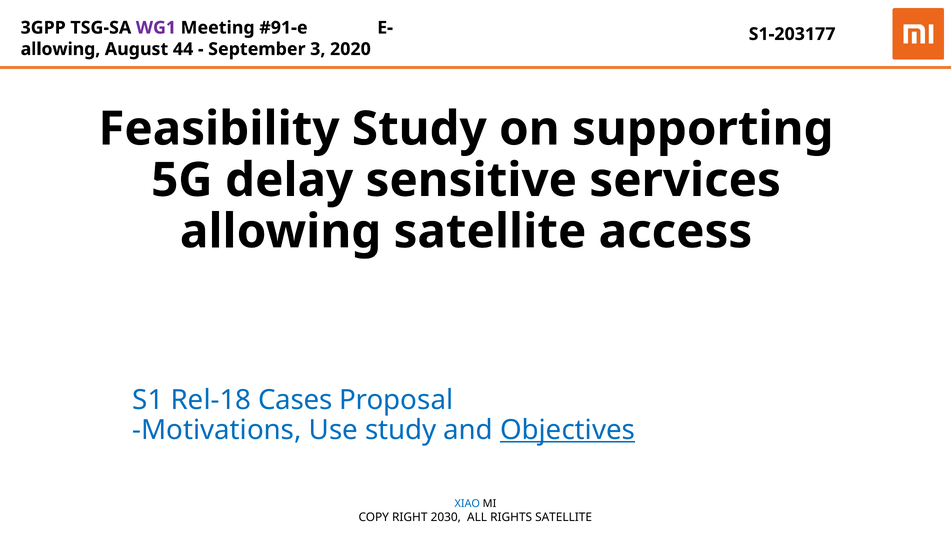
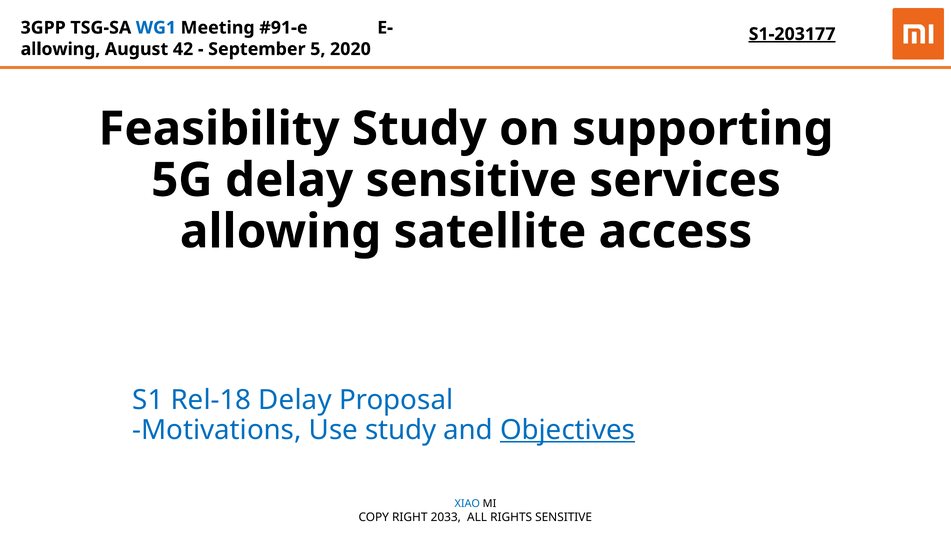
WG1 colour: purple -> blue
S1-203177 underline: none -> present
44: 44 -> 42
3: 3 -> 5
Rel-18 Cases: Cases -> Delay
2030: 2030 -> 2033
RIGHTS SATELLITE: SATELLITE -> SENSITIVE
